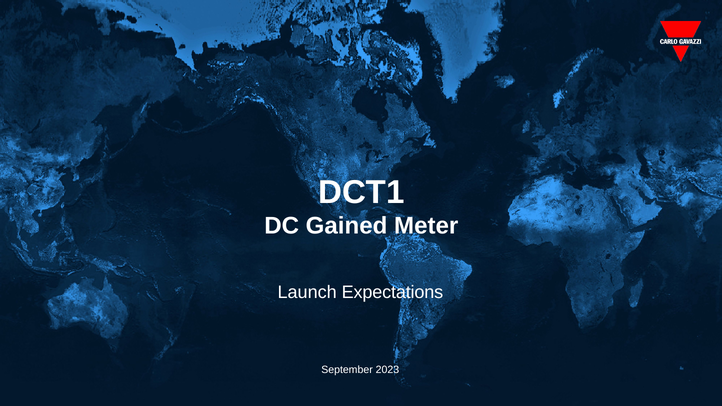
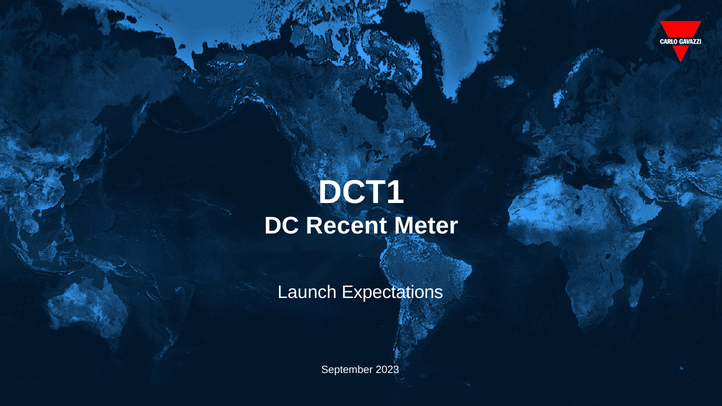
Gained: Gained -> Recent
